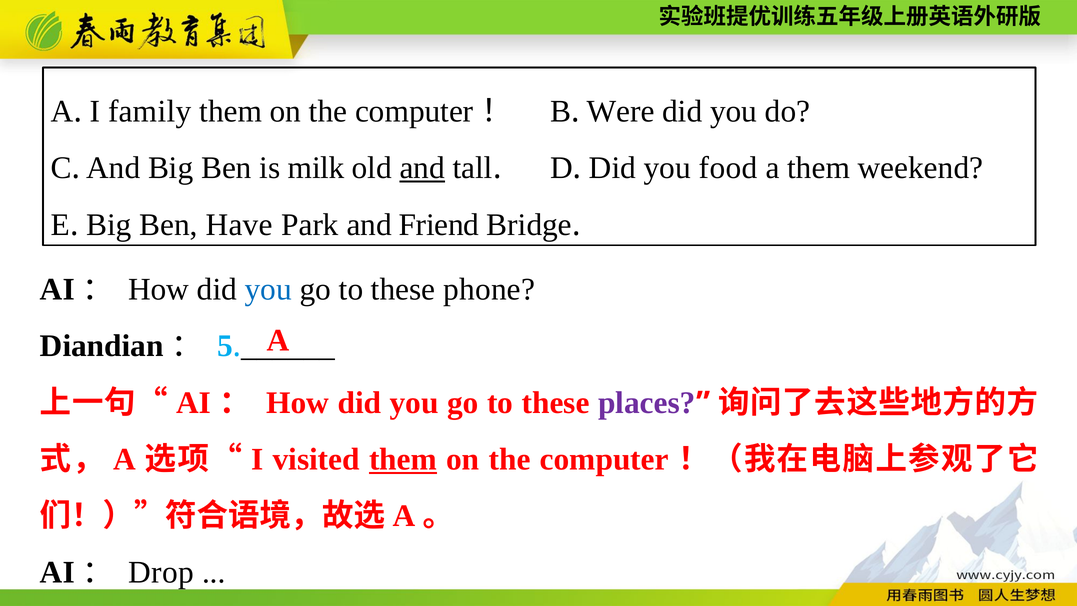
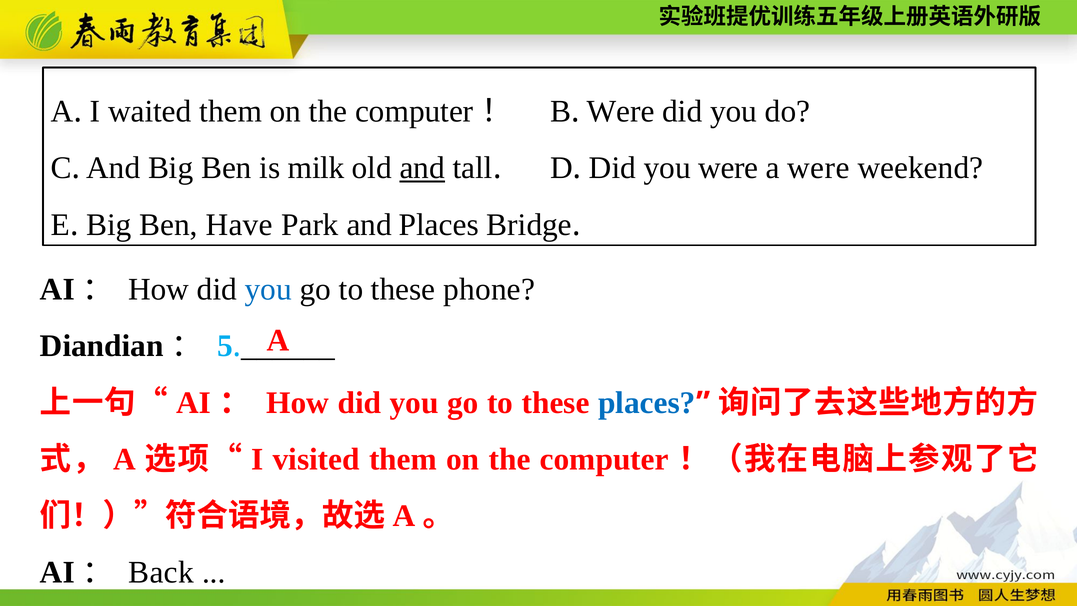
family: family -> waited
you food: food -> were
a them: them -> were
and Friend: Friend -> Places
places at (647, 403) colour: purple -> blue
them at (403, 459) underline: present -> none
Drop: Drop -> Back
